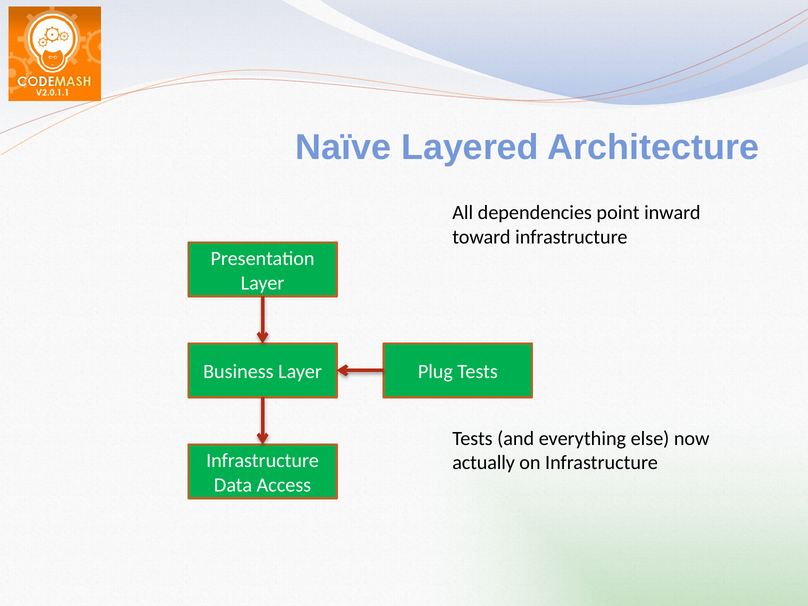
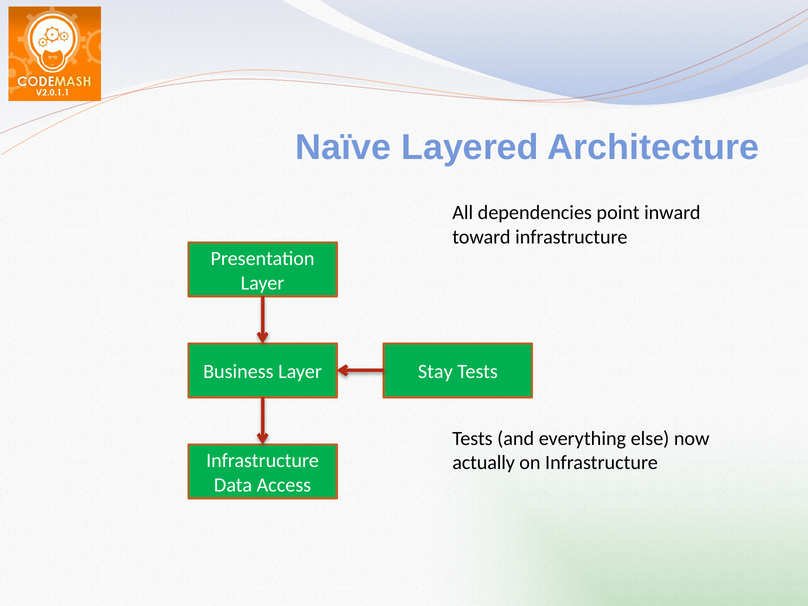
Plug: Plug -> Stay
